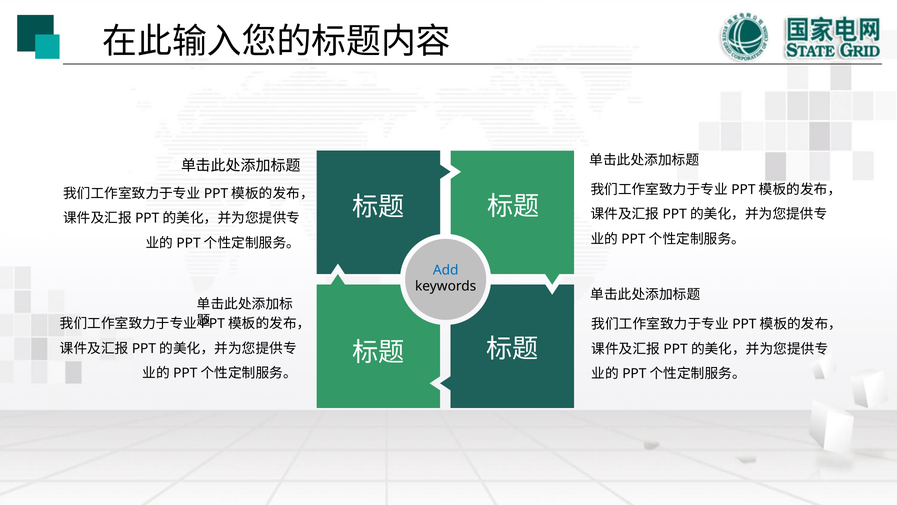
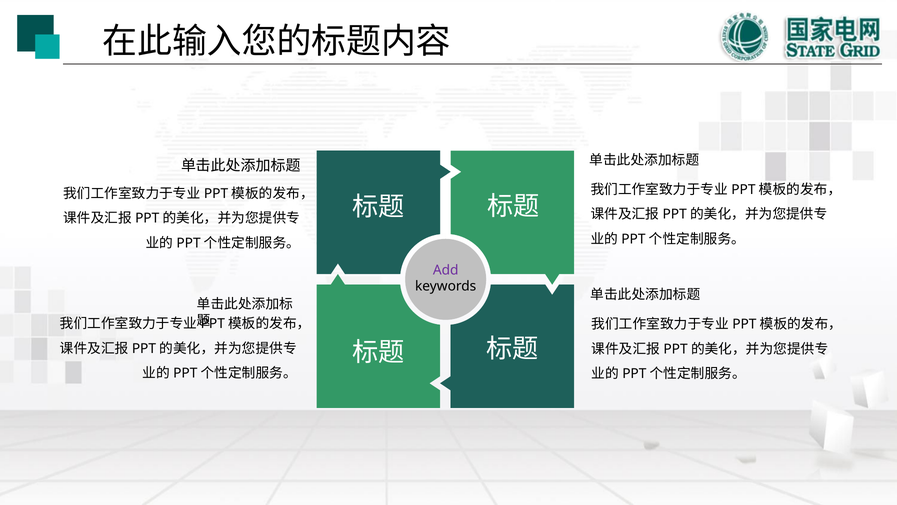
Add colour: blue -> purple
